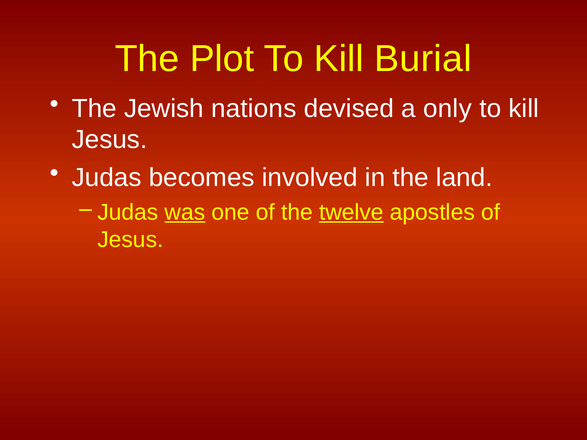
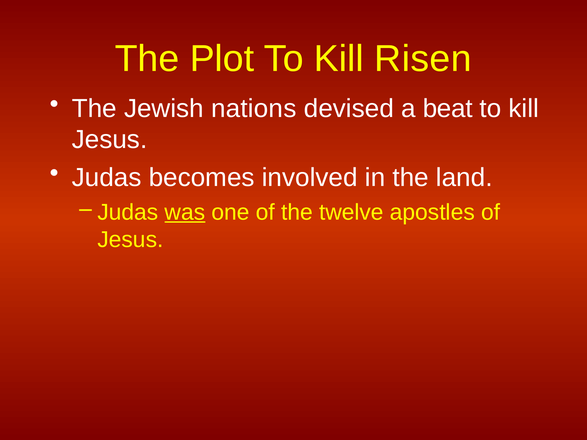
Burial: Burial -> Risen
only: only -> beat
twelve underline: present -> none
